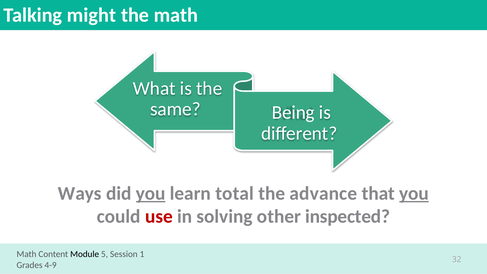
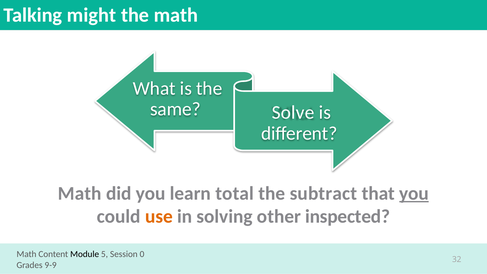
Being: Being -> Solve
Ways at (80, 193): Ways -> Math
you at (151, 193) underline: present -> none
advance: advance -> subtract
use colour: red -> orange
1: 1 -> 0
4-9: 4-9 -> 9-9
